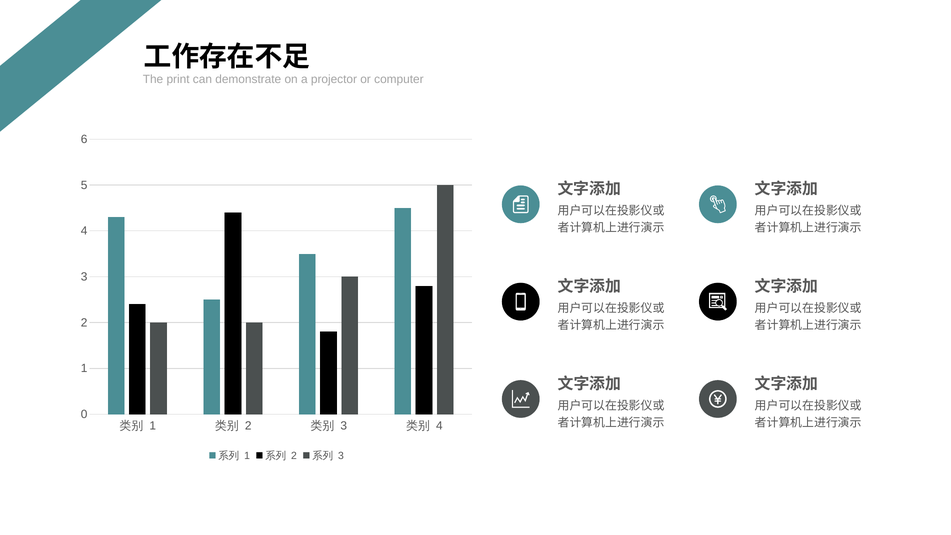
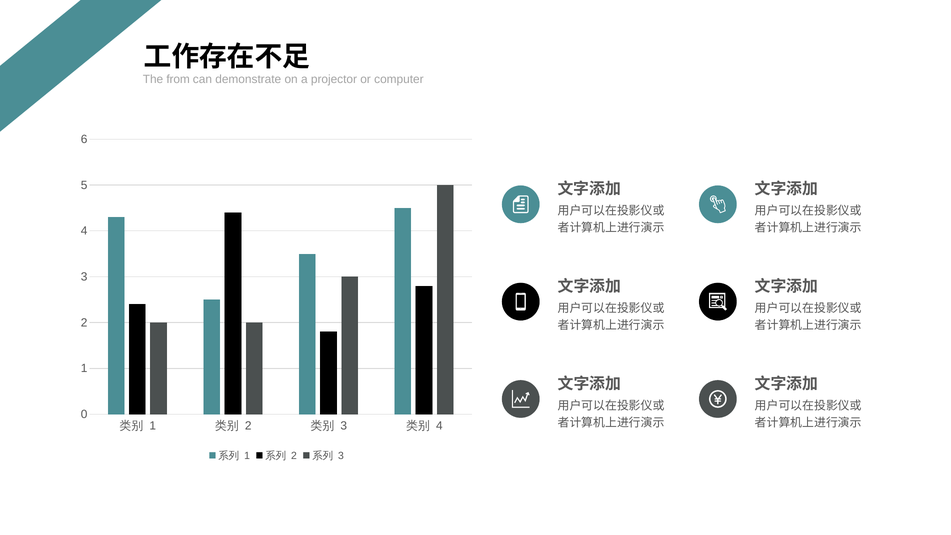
print: print -> from
